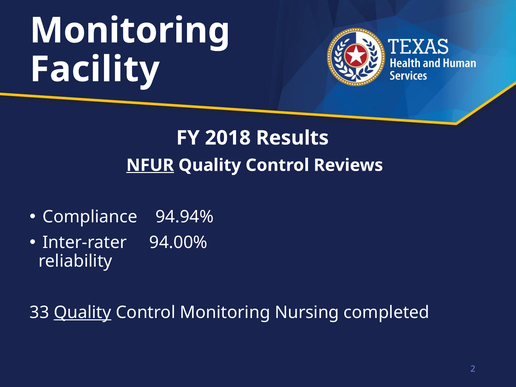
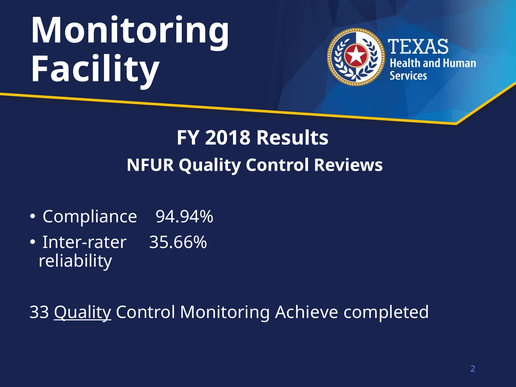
NFUR underline: present -> none
94.00%: 94.00% -> 35.66%
Nursing: Nursing -> Achieve
